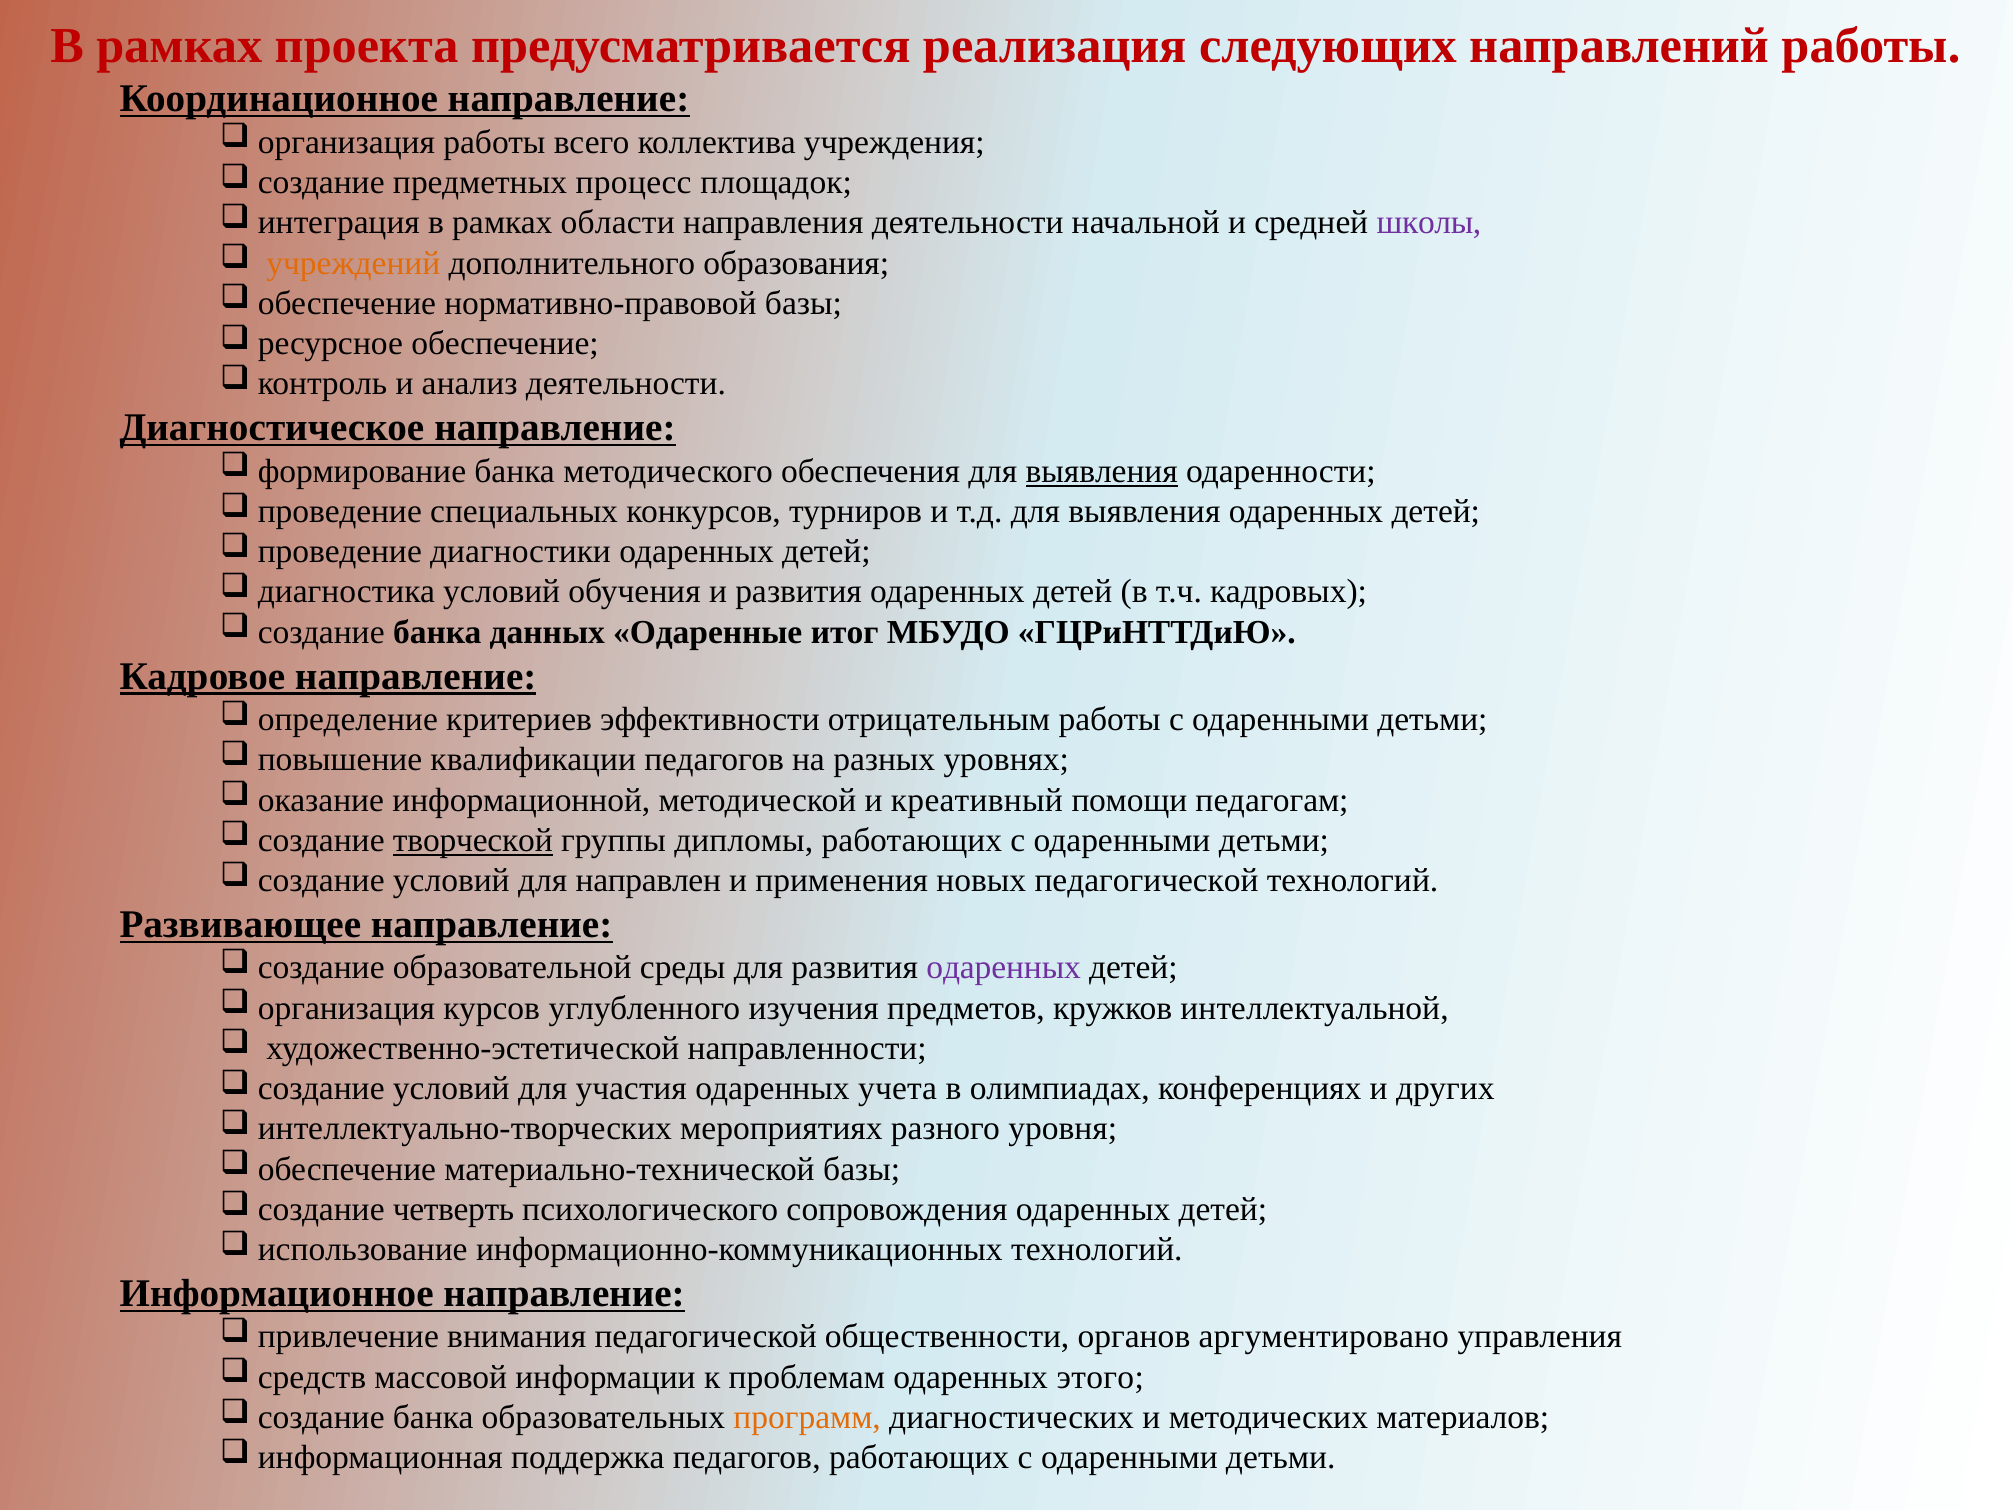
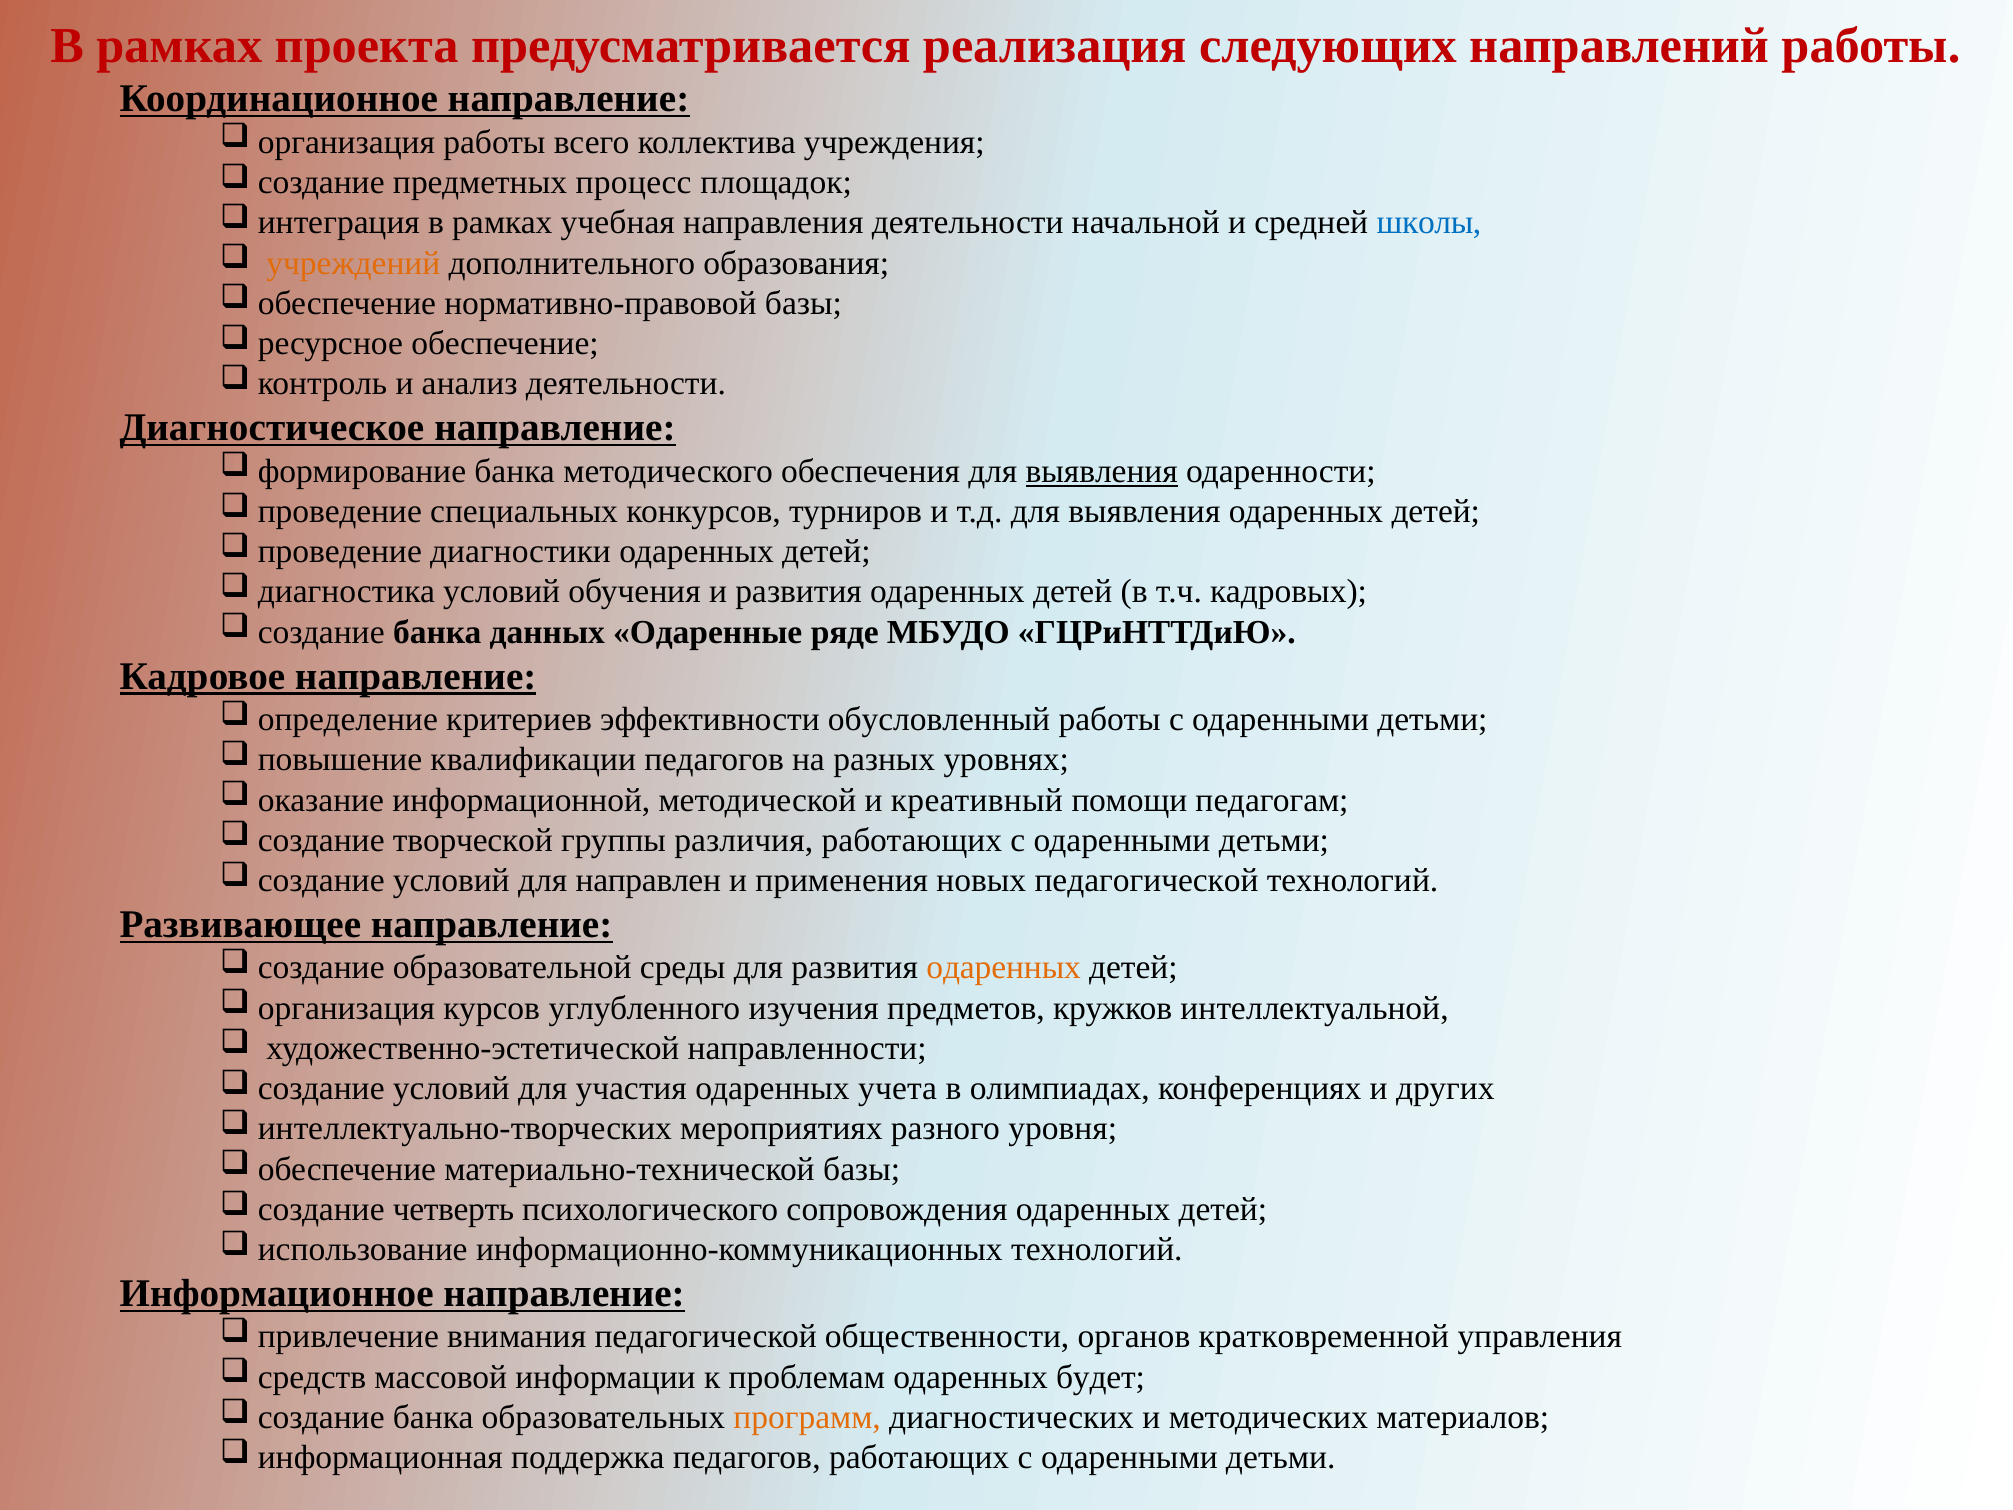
области: области -> учебная
школы colour: purple -> blue
итог: итог -> ряде
отрицательным: отрицательным -> обусловленный
творческой underline: present -> none
дипломы: дипломы -> различия
одаренных at (1004, 968) colour: purple -> orange
аргументировано: аргументировано -> кратковременной
этого: этого -> будет
